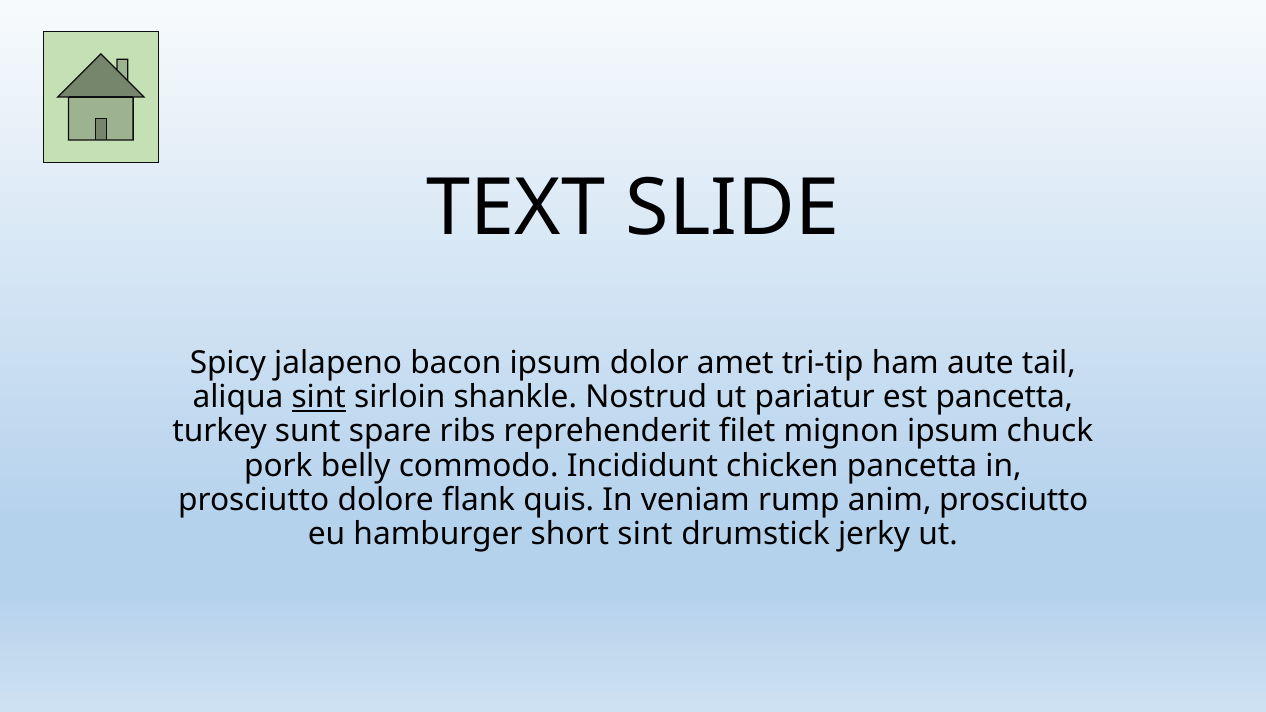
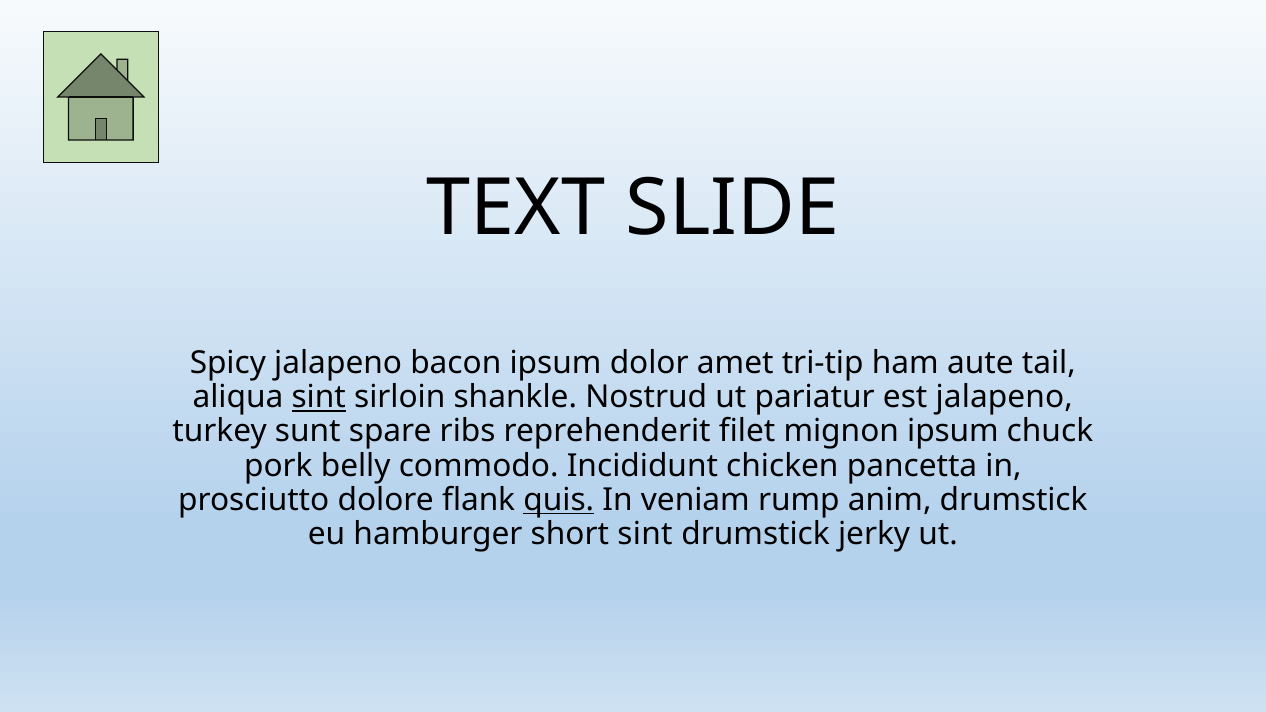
est pancetta: pancetta -> jalapeno
quis underline: none -> present
anim prosciutto: prosciutto -> drumstick
